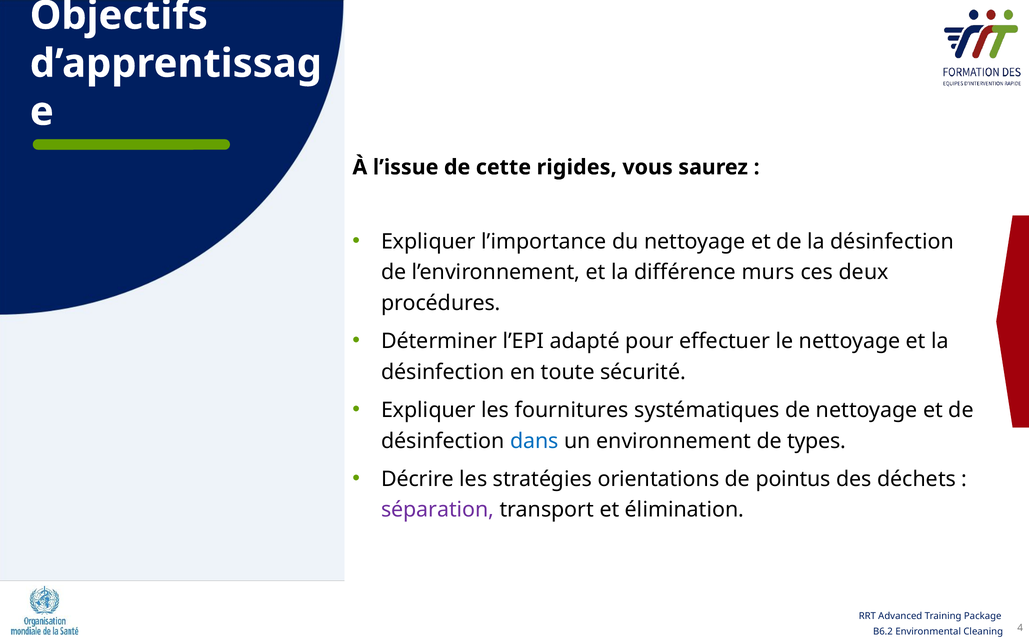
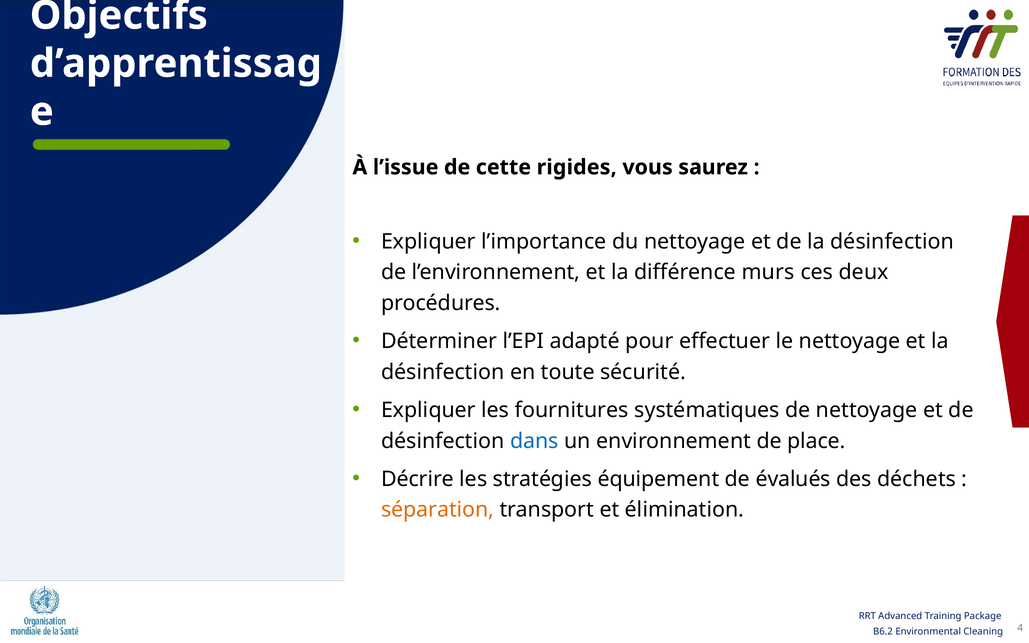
types: types -> place
orientations: orientations -> équipement
pointus: pointus -> évalués
séparation colour: purple -> orange
